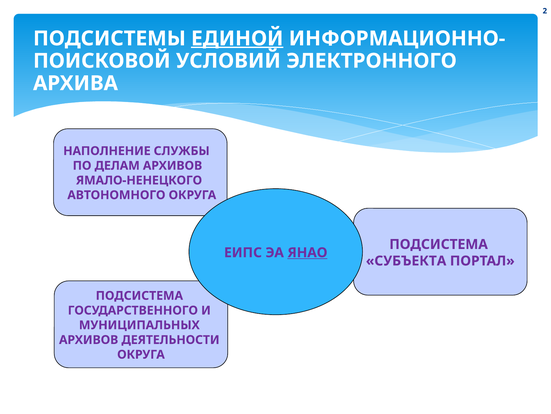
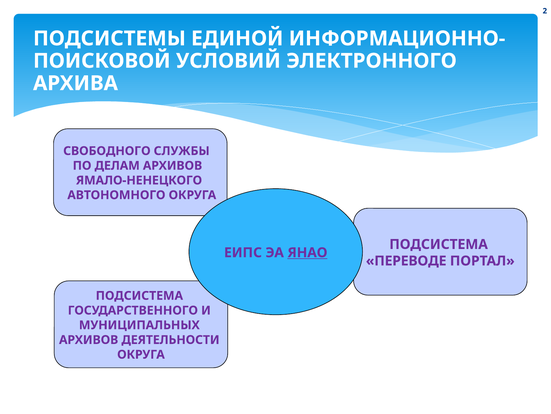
ЕДИНОЙ underline: present -> none
НАПОЛНЕНИЕ: НАПОЛНЕНИЕ -> СВОБОДНОГО
СУБЪЕКТА: СУБЪЕКТА -> ПЕРЕВОДЕ
